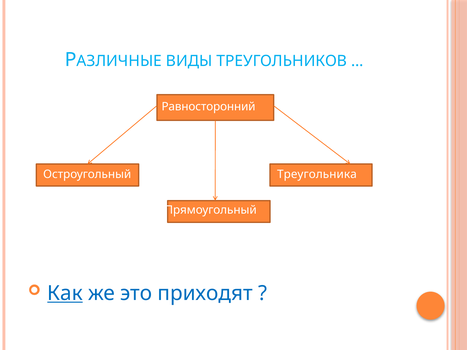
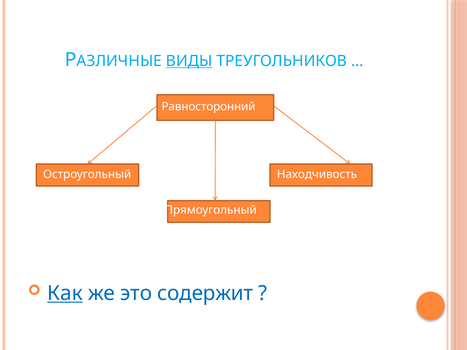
ВИДЫ underline: none -> present
Треугольника: Треугольника -> Находчивость
приходят: приходят -> содержит
